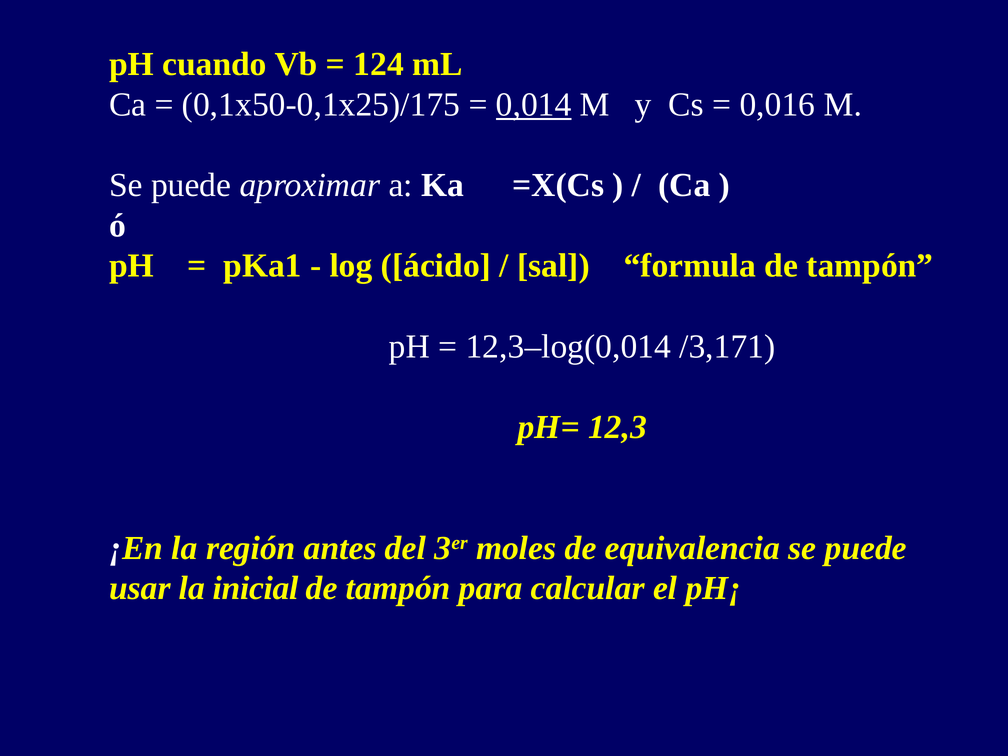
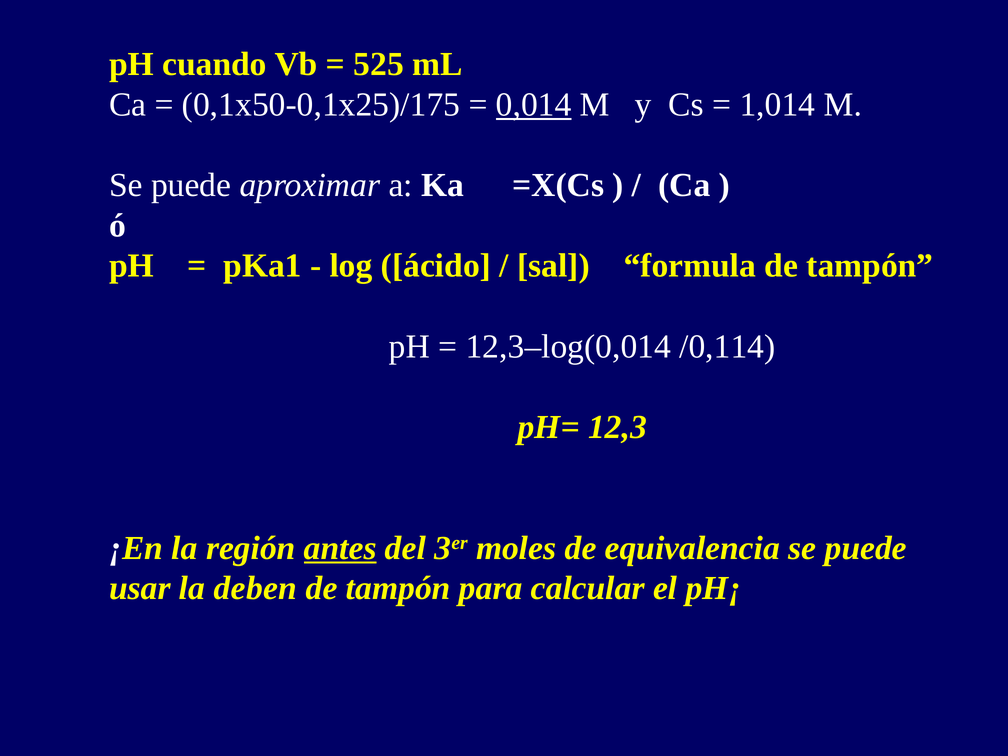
124: 124 -> 525
0,016: 0,016 -> 1,014
/3,171: /3,171 -> /0,114
antes underline: none -> present
inicial: inicial -> deben
